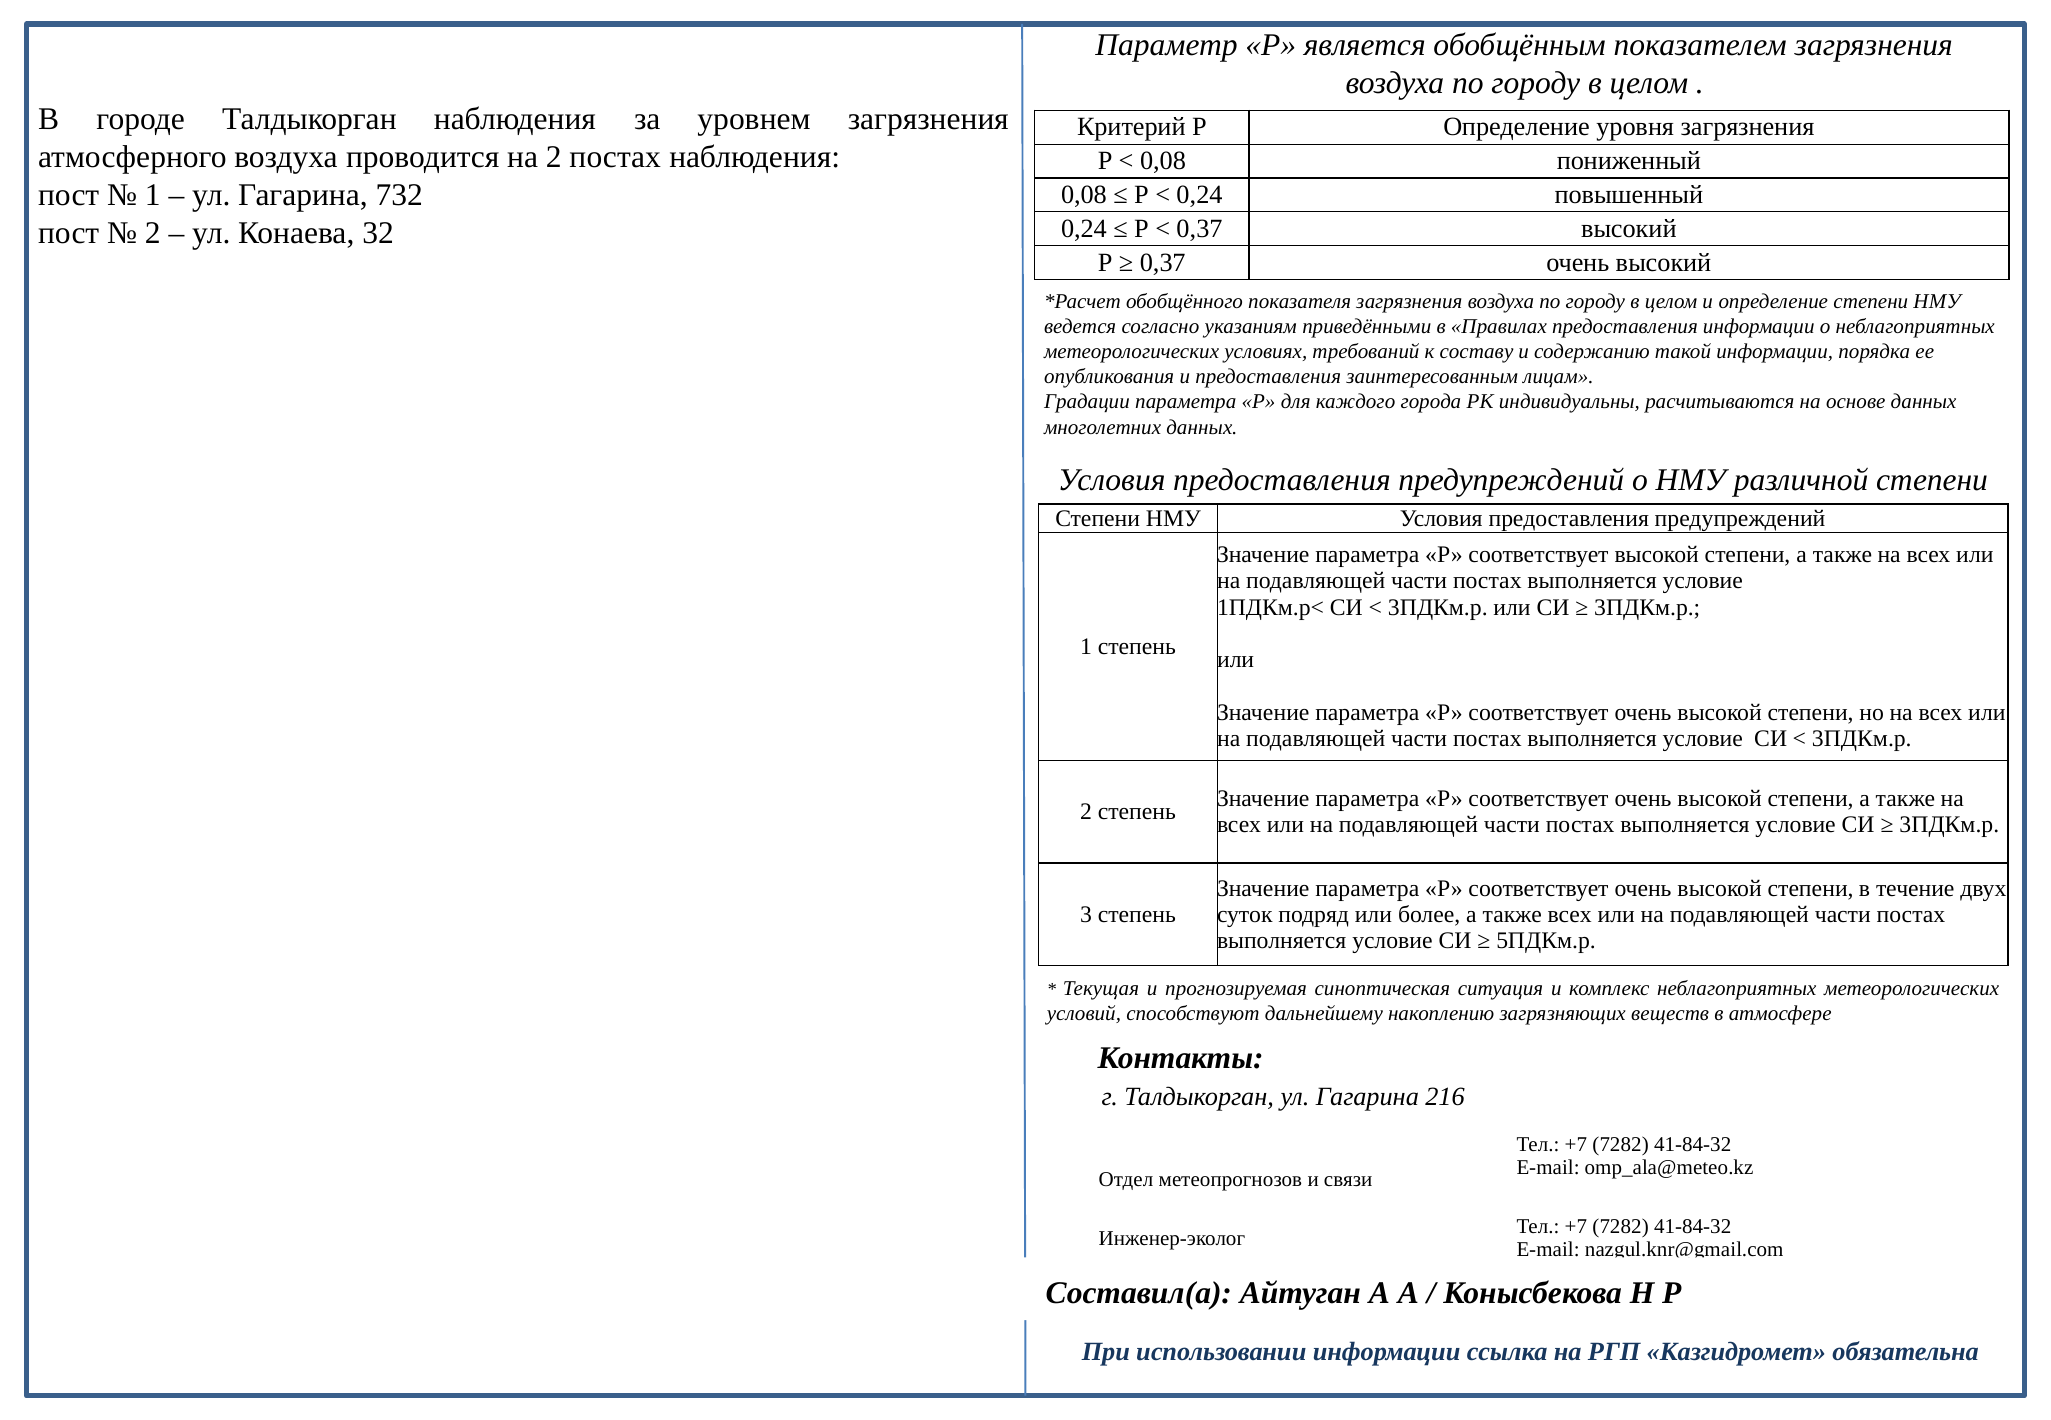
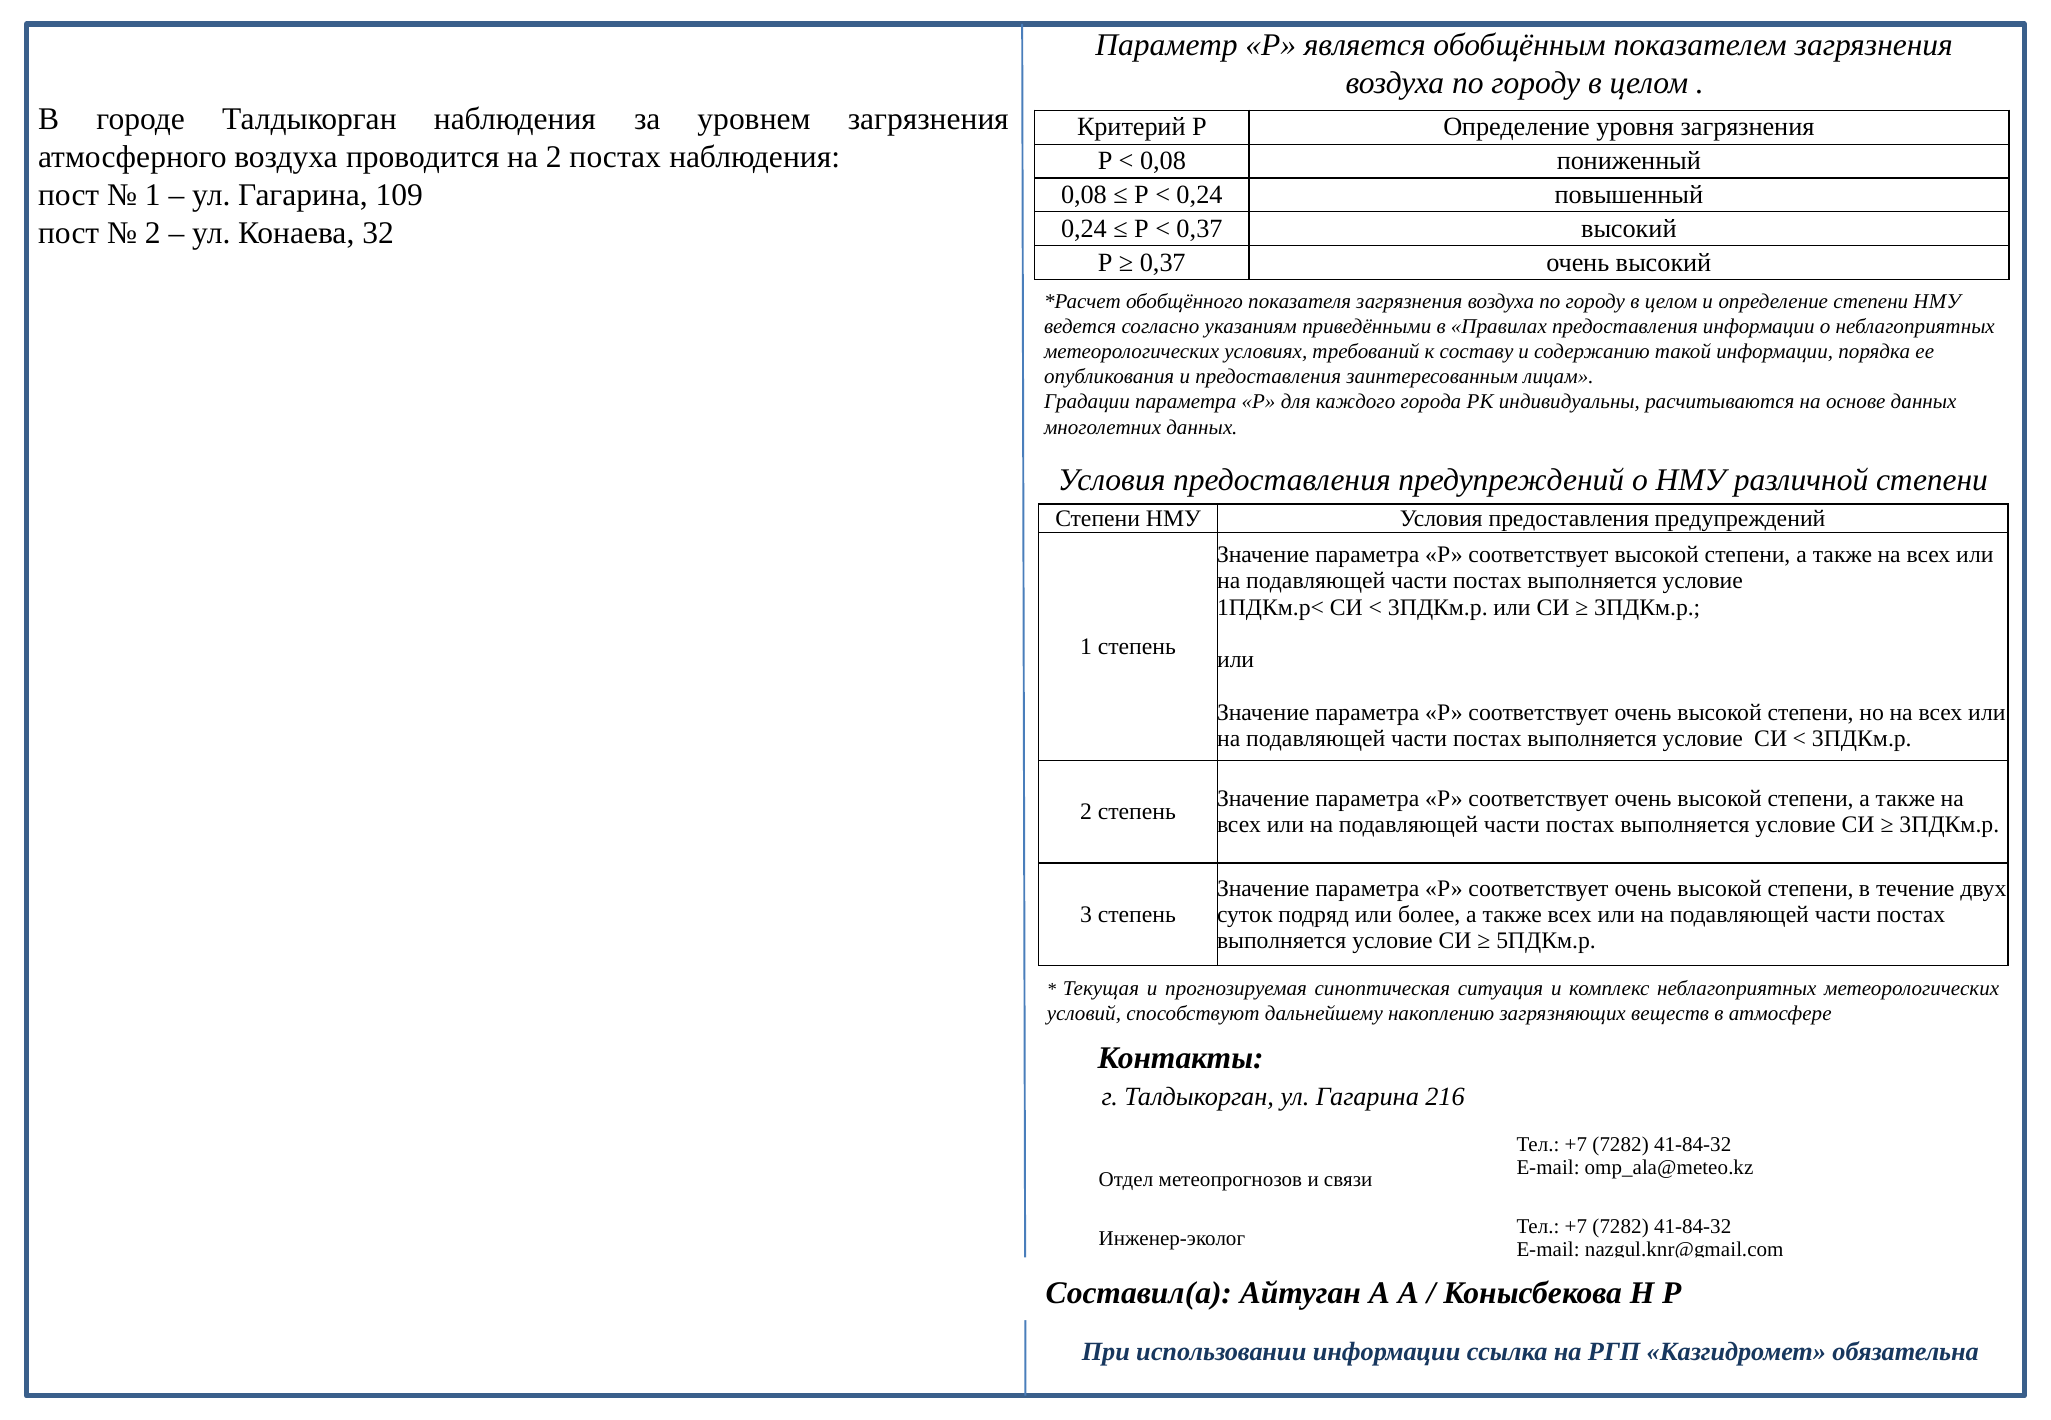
732: 732 -> 109
